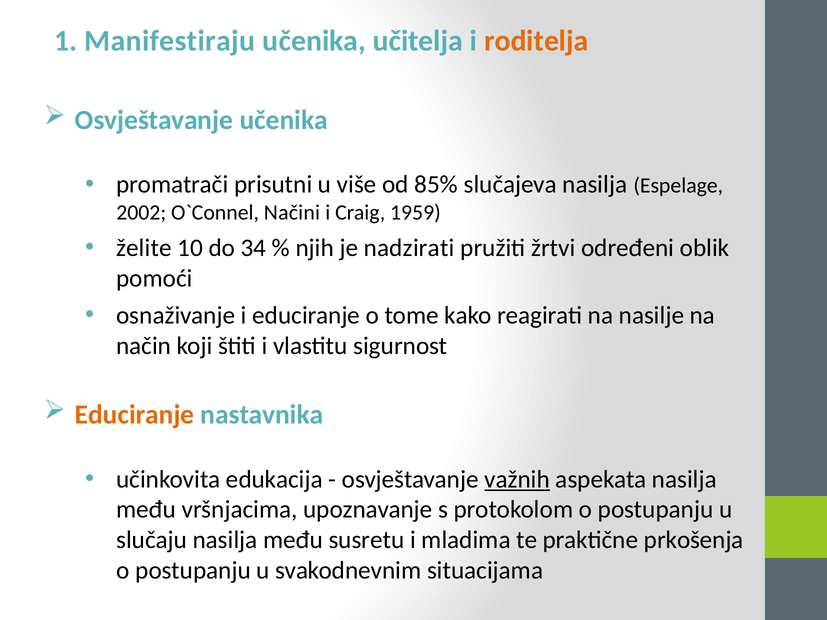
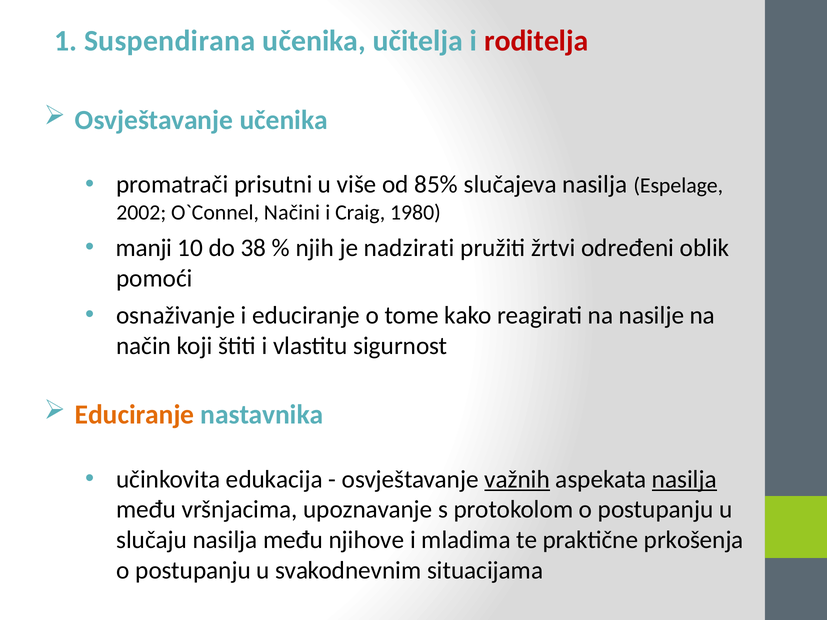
Manifestiraju: Manifestiraju -> Suspendirana
roditelja colour: orange -> red
1959: 1959 -> 1980
želite: želite -> manji
34: 34 -> 38
nasilja at (684, 480) underline: none -> present
susretu: susretu -> njihove
